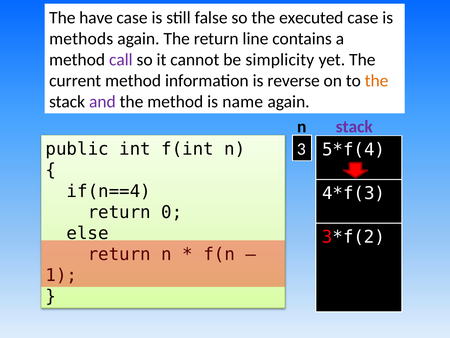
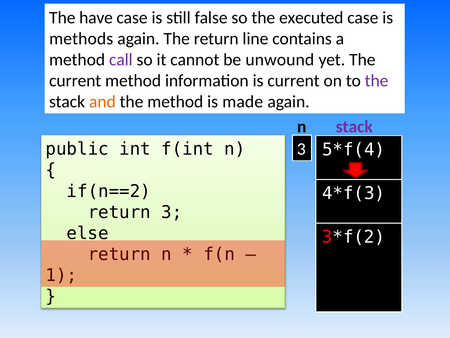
simplicity: simplicity -> unwound
is reverse: reverse -> current
the at (377, 81) colour: orange -> purple
and colour: purple -> orange
name: name -> made
if(n==4: if(n==4 -> if(n==2
return 0: 0 -> 3
